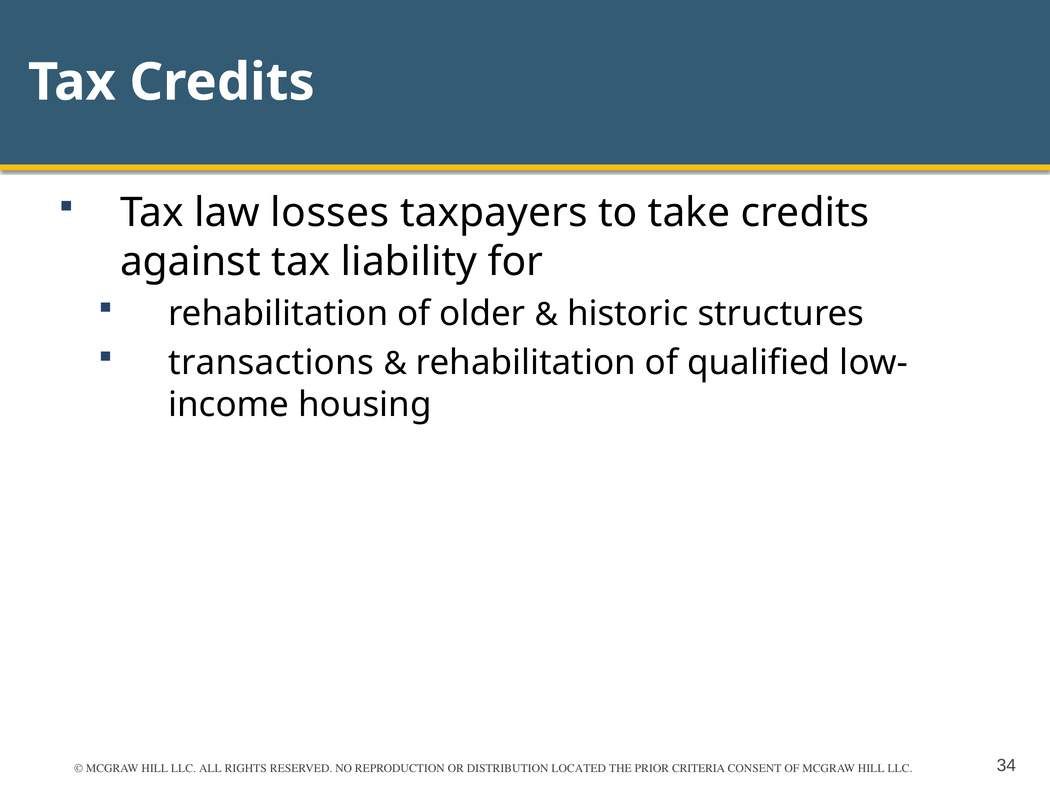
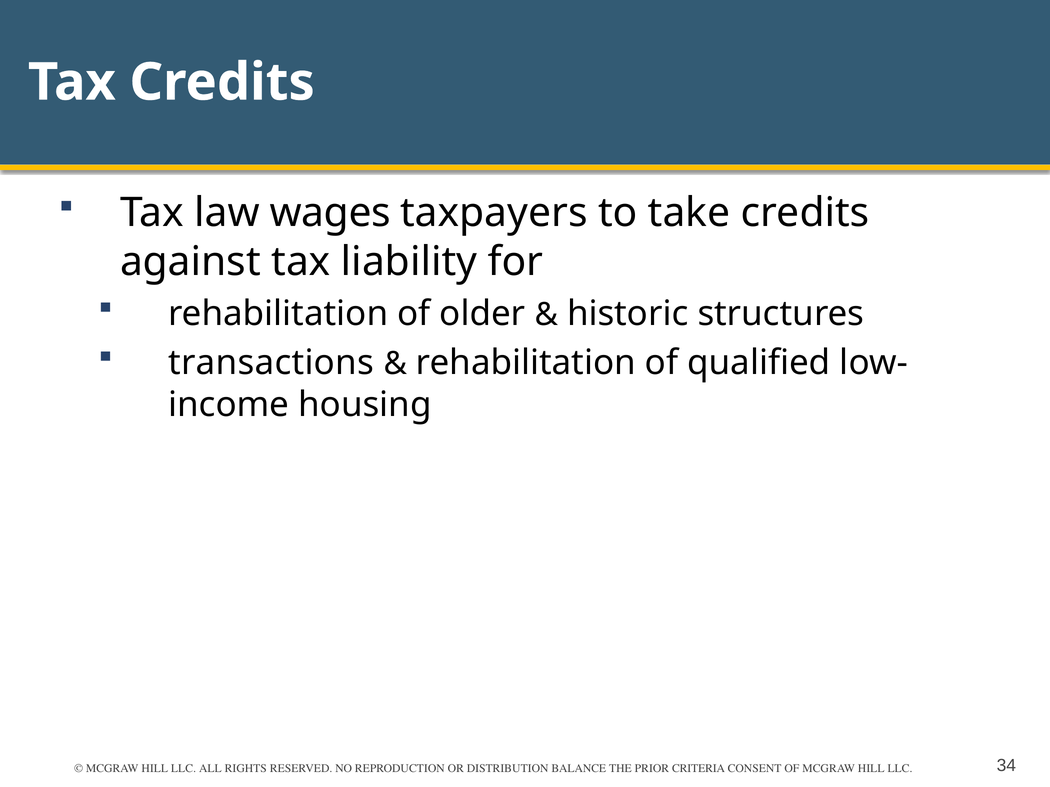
losses: losses -> wages
LOCATED: LOCATED -> BALANCE
